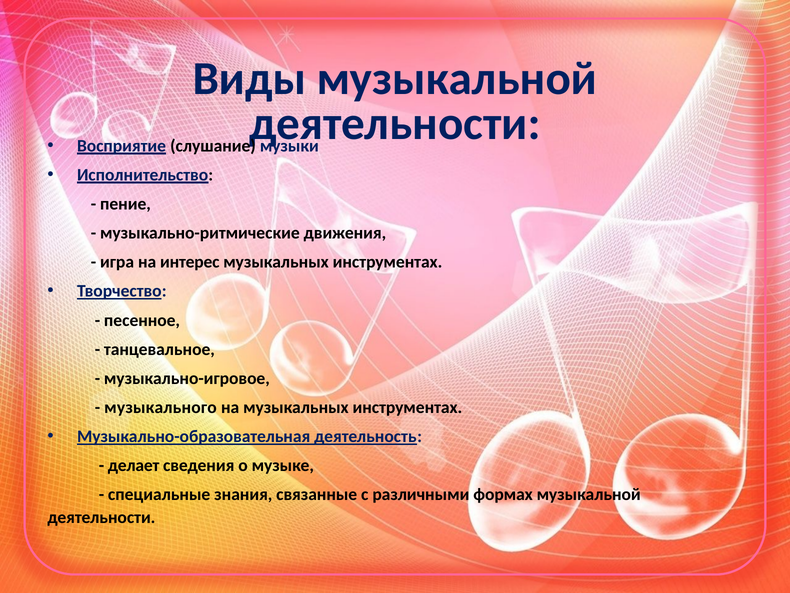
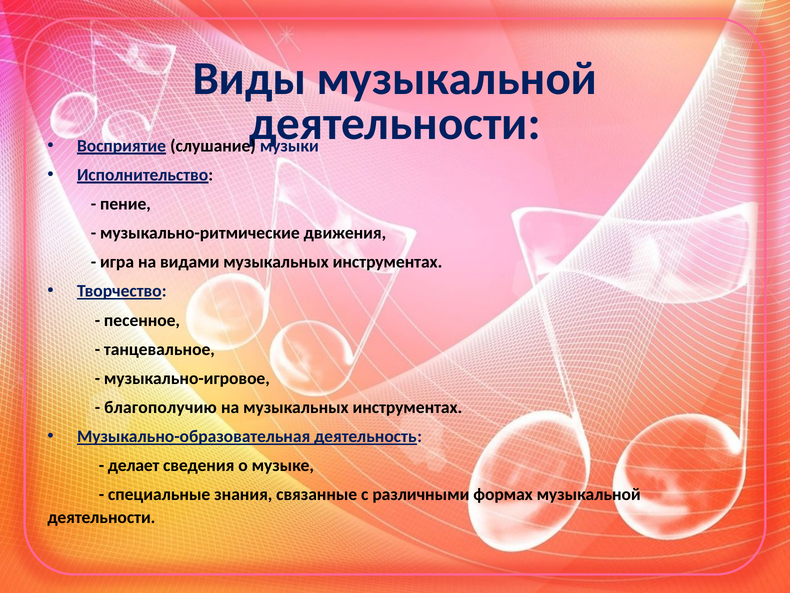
интерес: интерес -> видами
музыкального: музыкального -> благополучию
